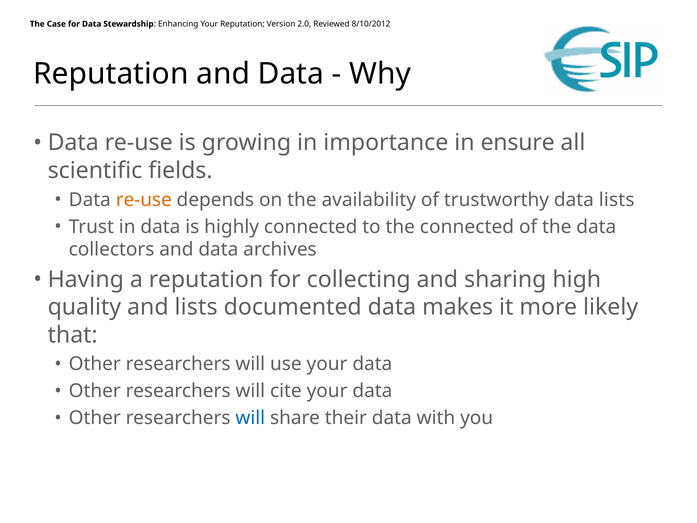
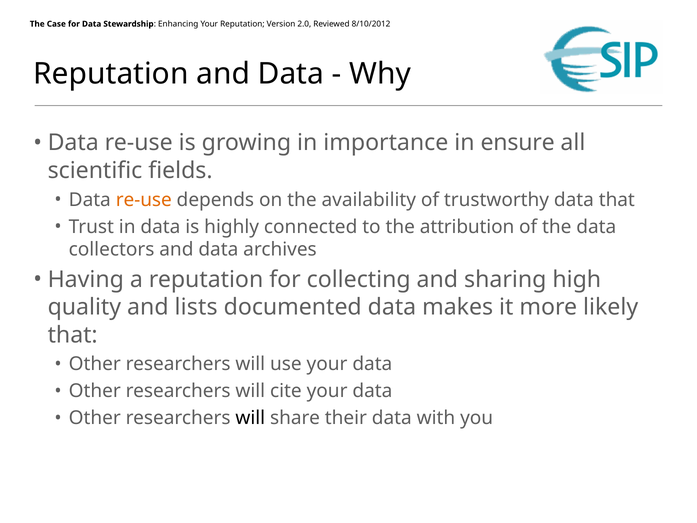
data lists: lists -> that
the connected: connected -> attribution
will at (250, 418) colour: blue -> black
